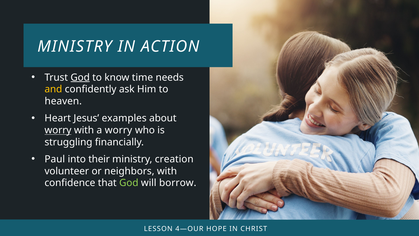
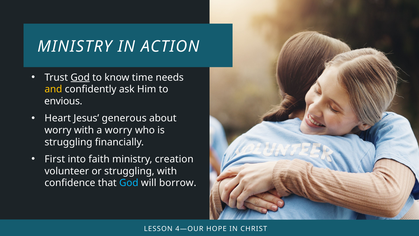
heaven: heaven -> envious
examples: examples -> generous
worry at (58, 130) underline: present -> none
Paul: Paul -> First
their: their -> faith
or neighbors: neighbors -> struggling
God at (129, 183) colour: light green -> light blue
